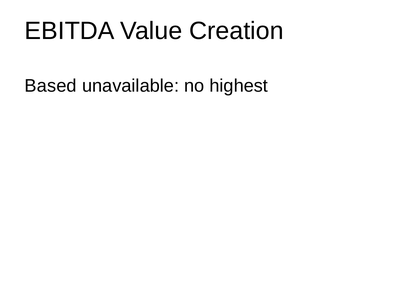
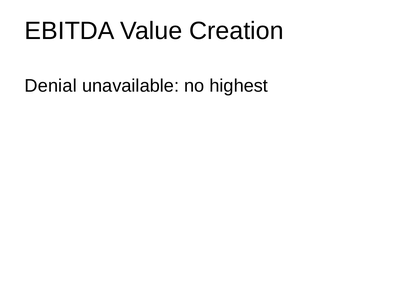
Based: Based -> Denial
